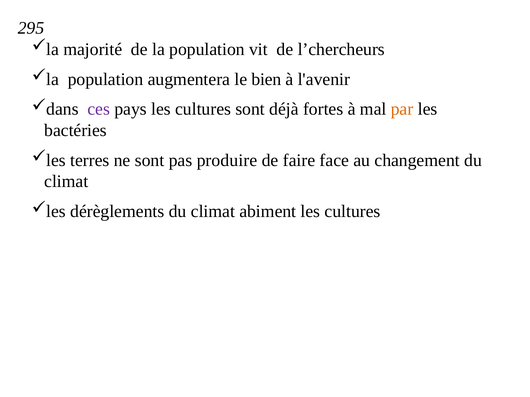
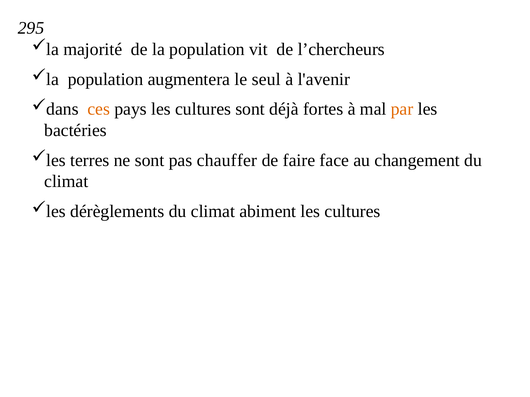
bien: bien -> seul
ces colour: purple -> orange
produire: produire -> chauffer
